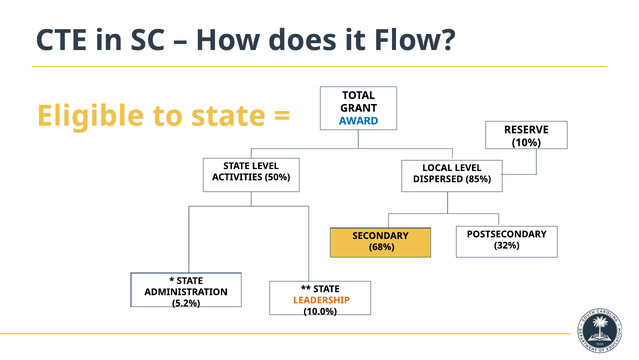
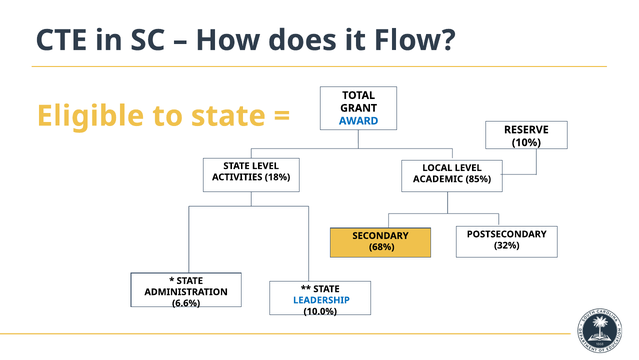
50%: 50% -> 18%
DISPERSED: DISPERSED -> ACADEMIC
LEADERSHIP colour: orange -> blue
5.2%: 5.2% -> 6.6%
